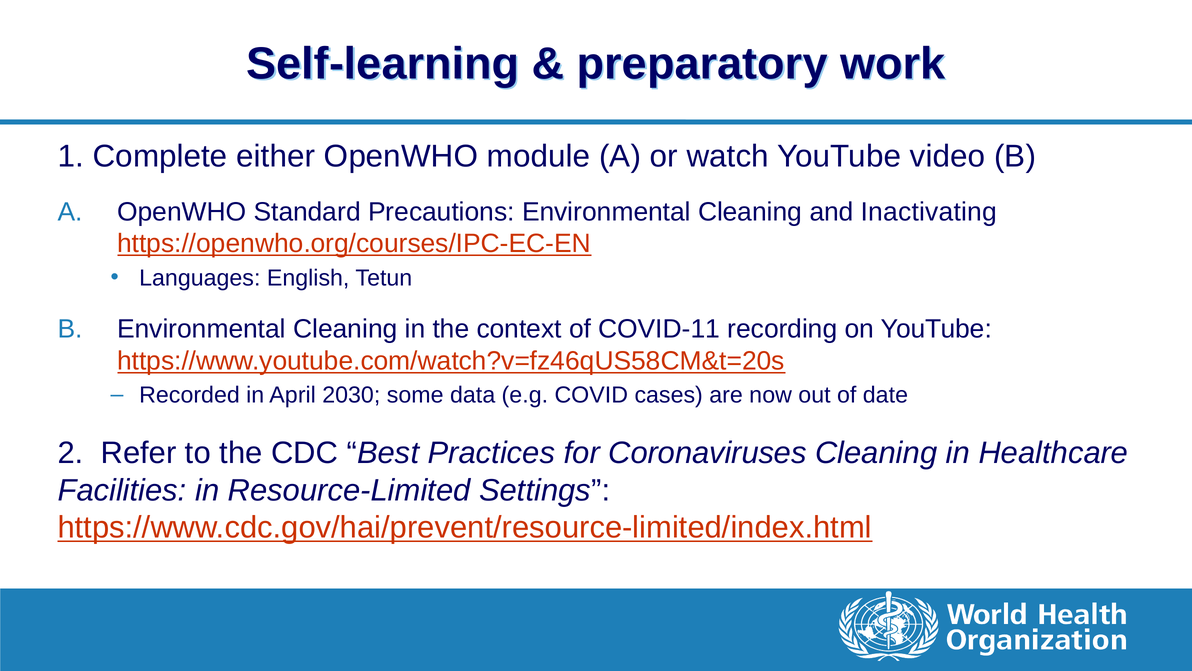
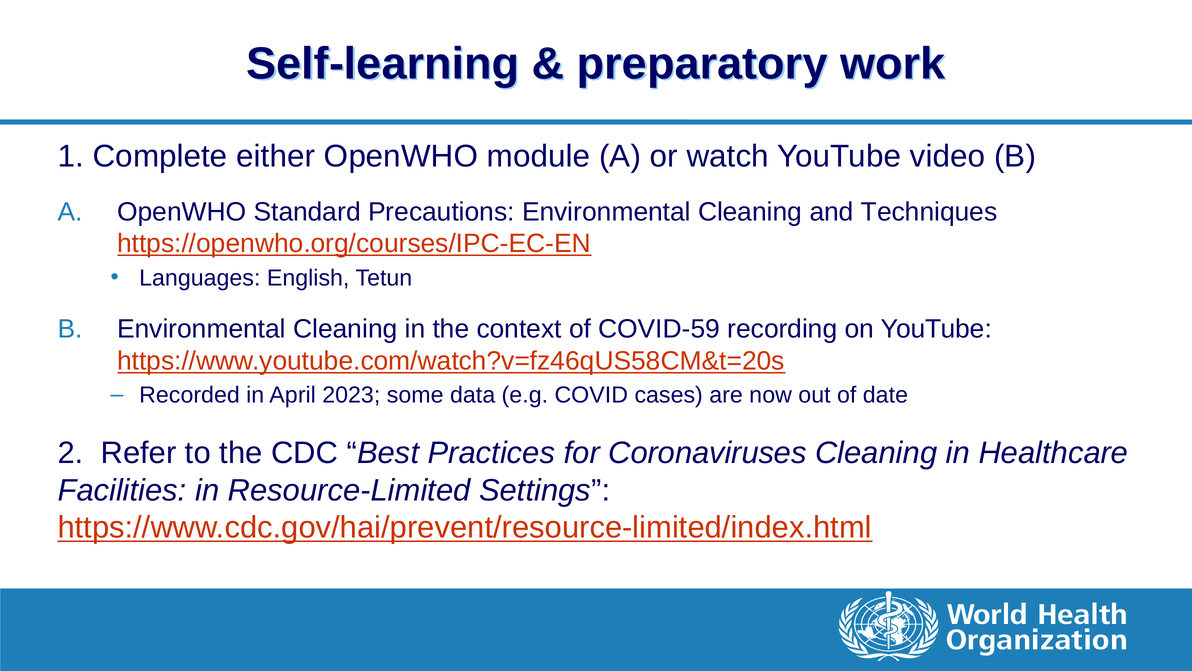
Inactivating: Inactivating -> Techniques
COVID-11: COVID-11 -> COVID-59
2030: 2030 -> 2023
